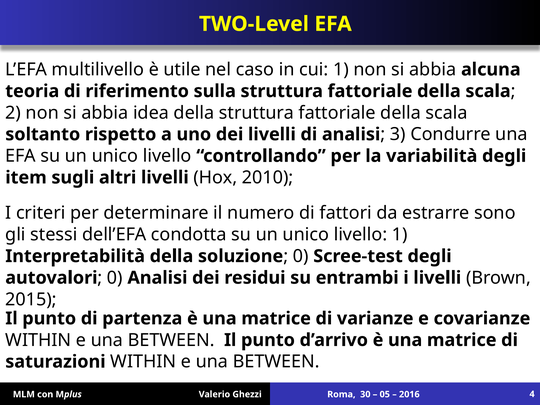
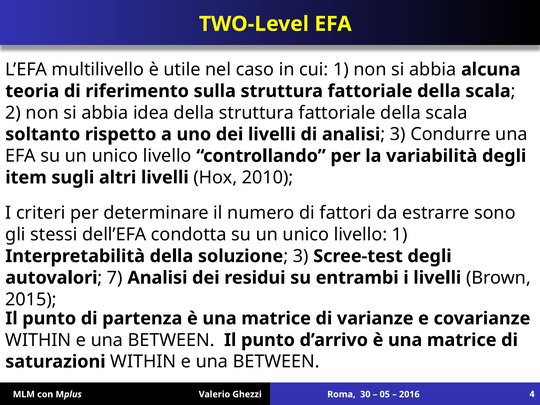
0 at (301, 256): 0 -> 3
0 at (115, 278): 0 -> 7
